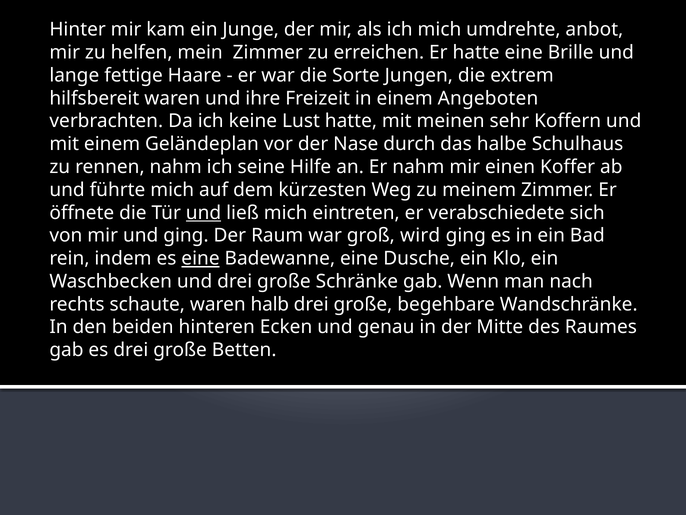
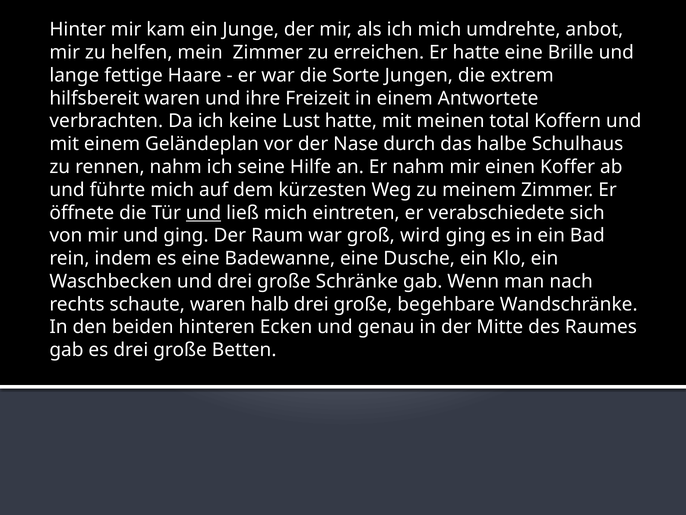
Angeboten: Angeboten -> Antwortete
sehr: sehr -> total
eine at (200, 258) underline: present -> none
